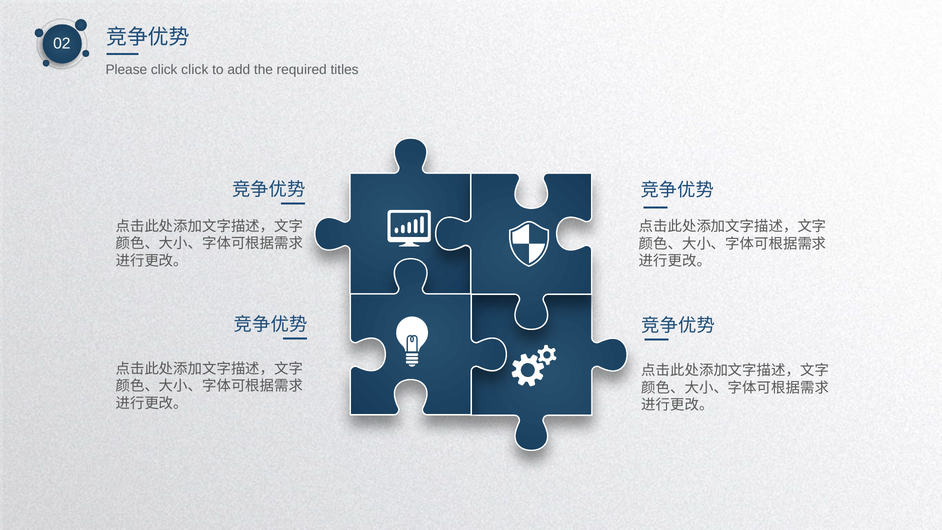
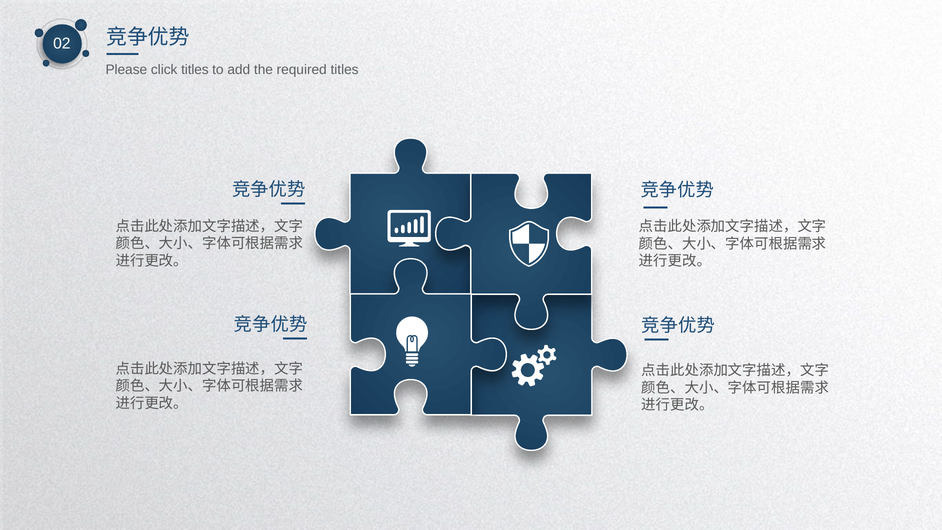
click click: click -> titles
